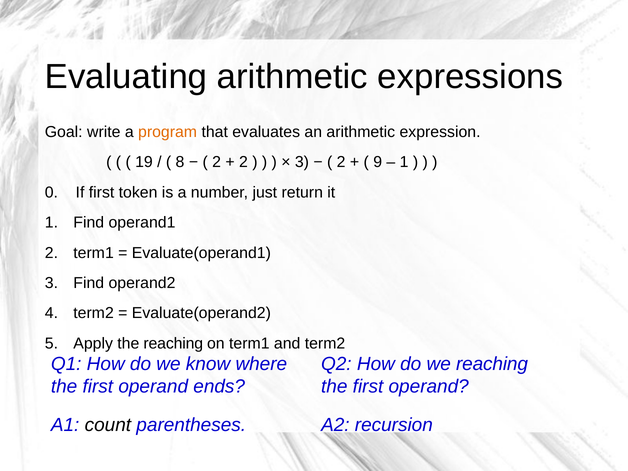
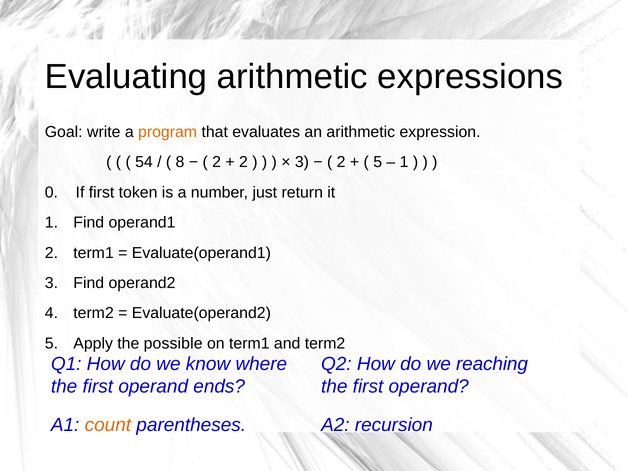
19: 19 -> 54
9 at (378, 162): 9 -> 5
the reaching: reaching -> possible
count colour: black -> orange
